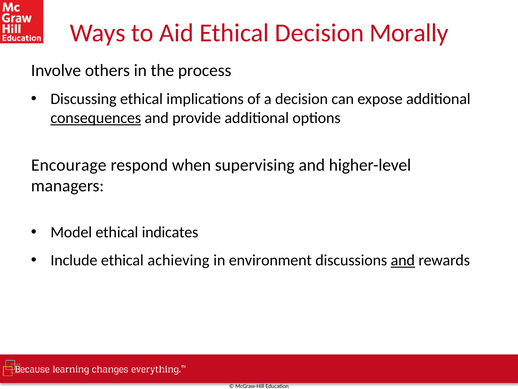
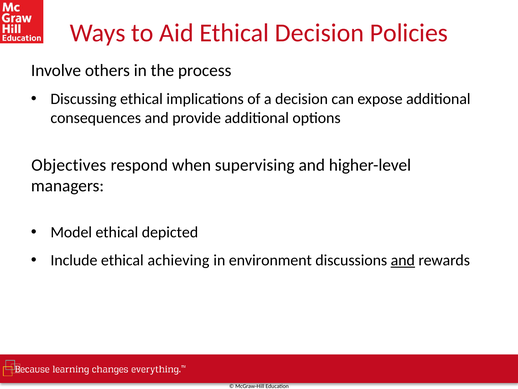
Morally: Morally -> Policies
consequences underline: present -> none
Encourage: Encourage -> Objectives
indicates: indicates -> depicted
